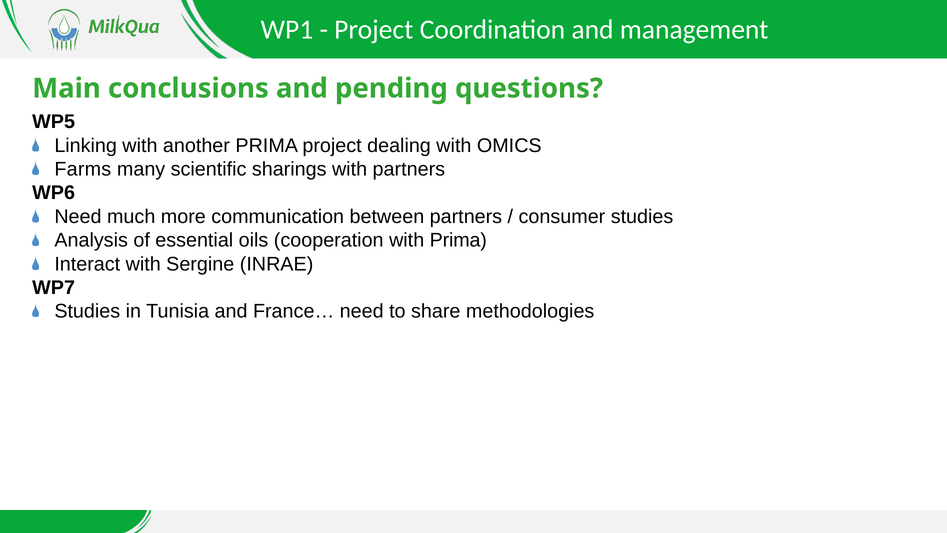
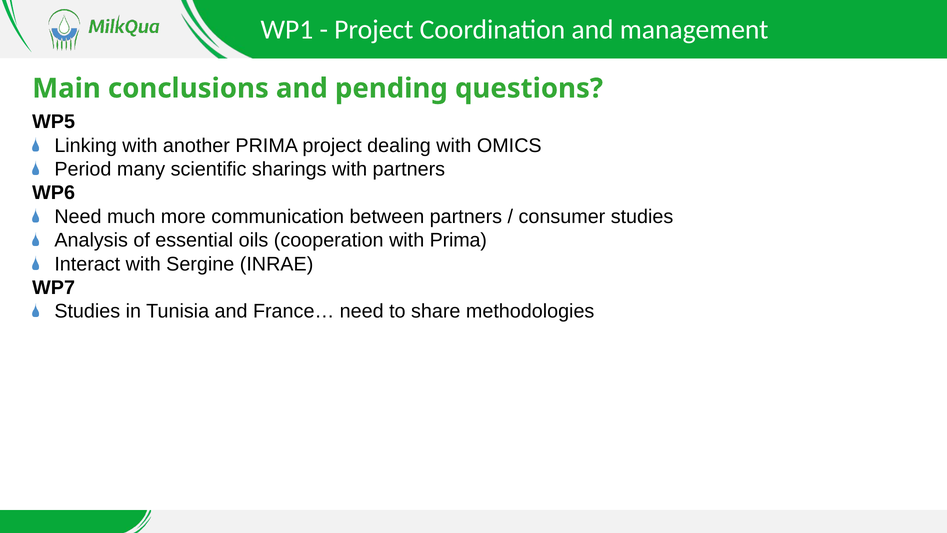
Farms: Farms -> Period
